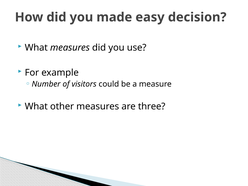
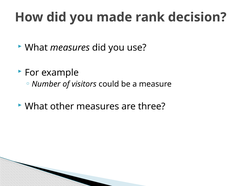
easy: easy -> rank
